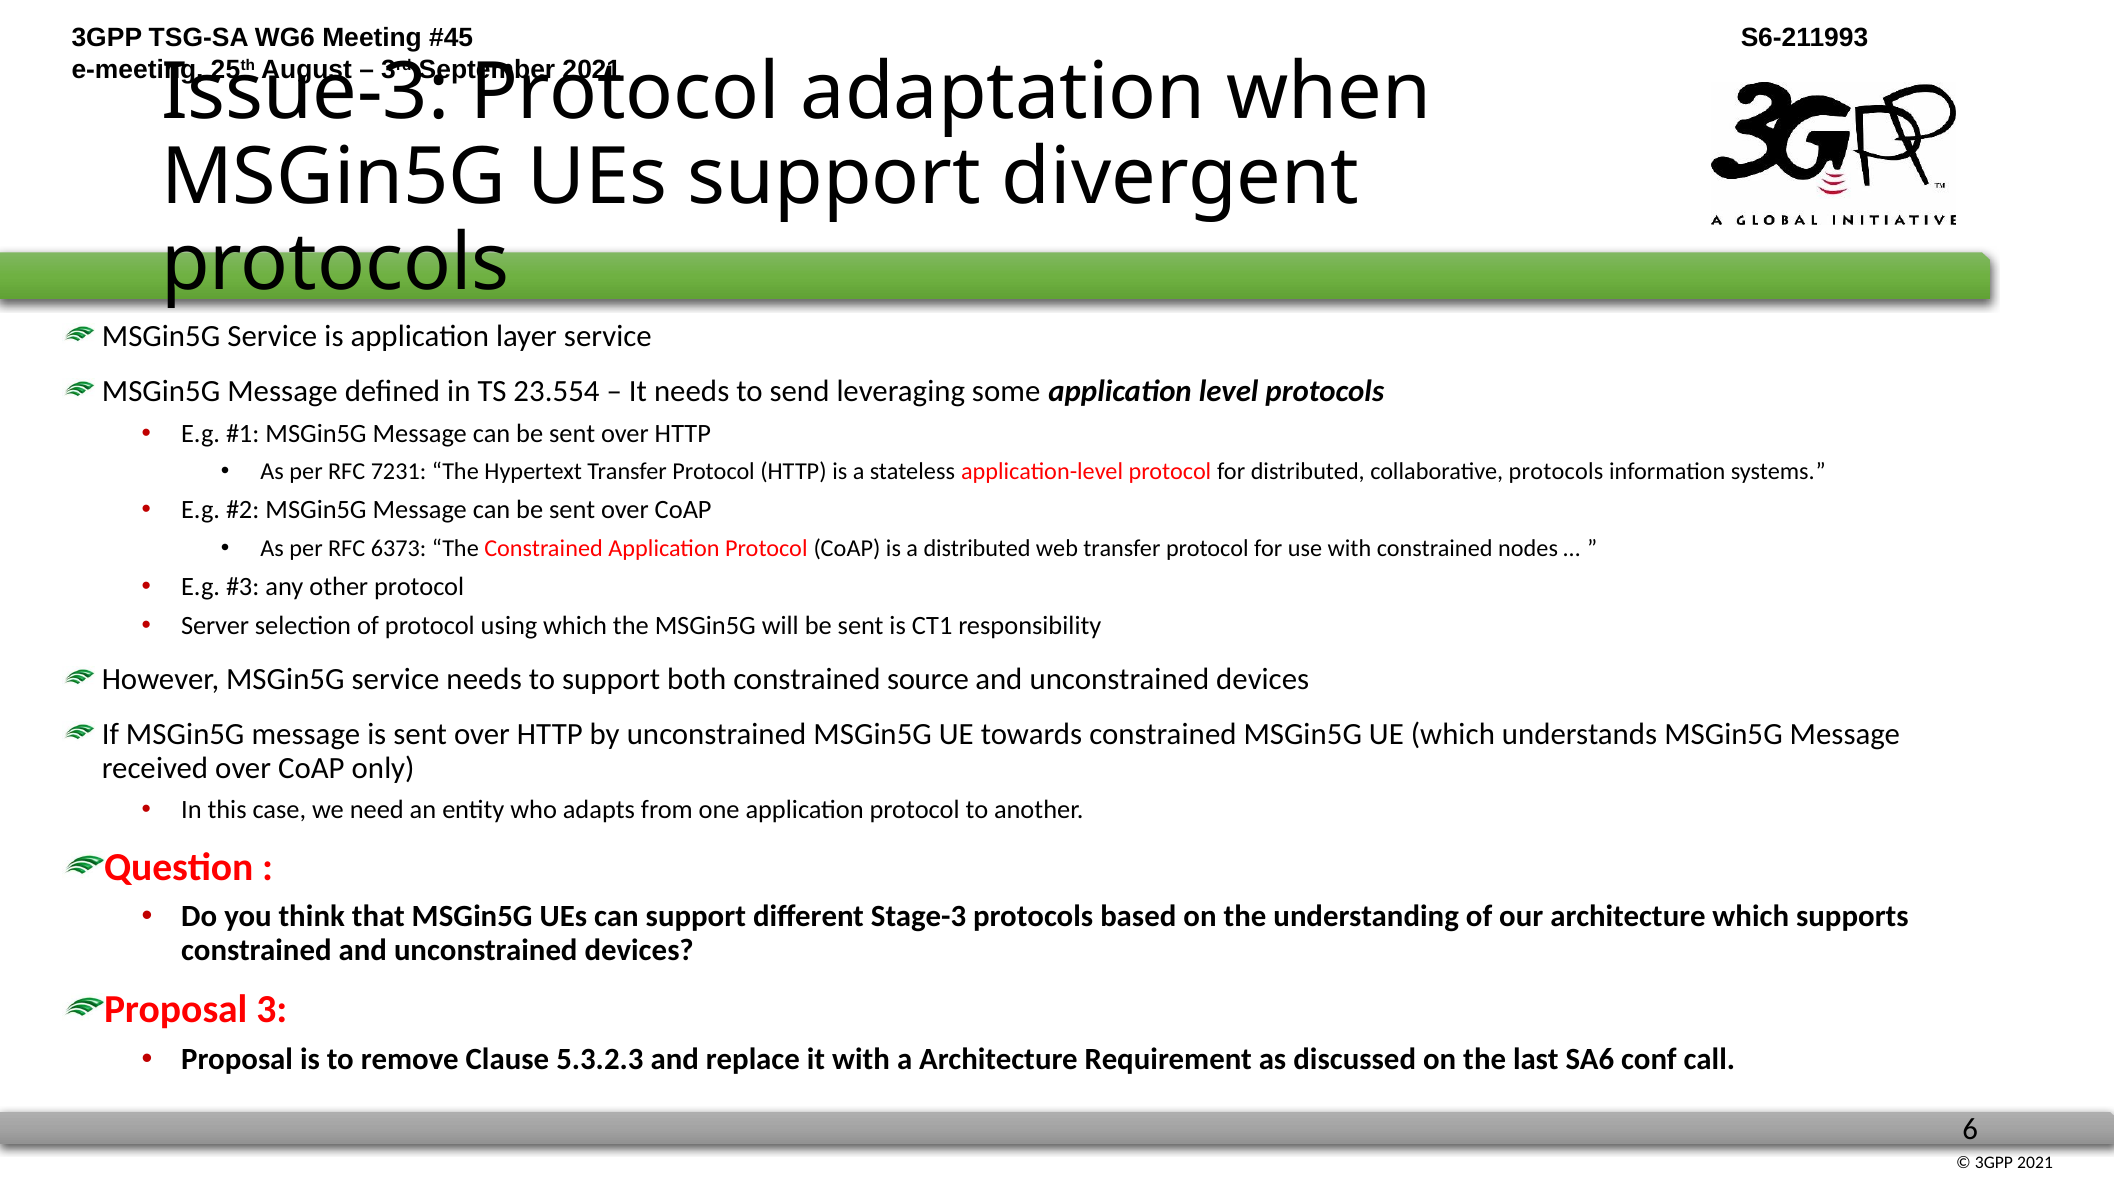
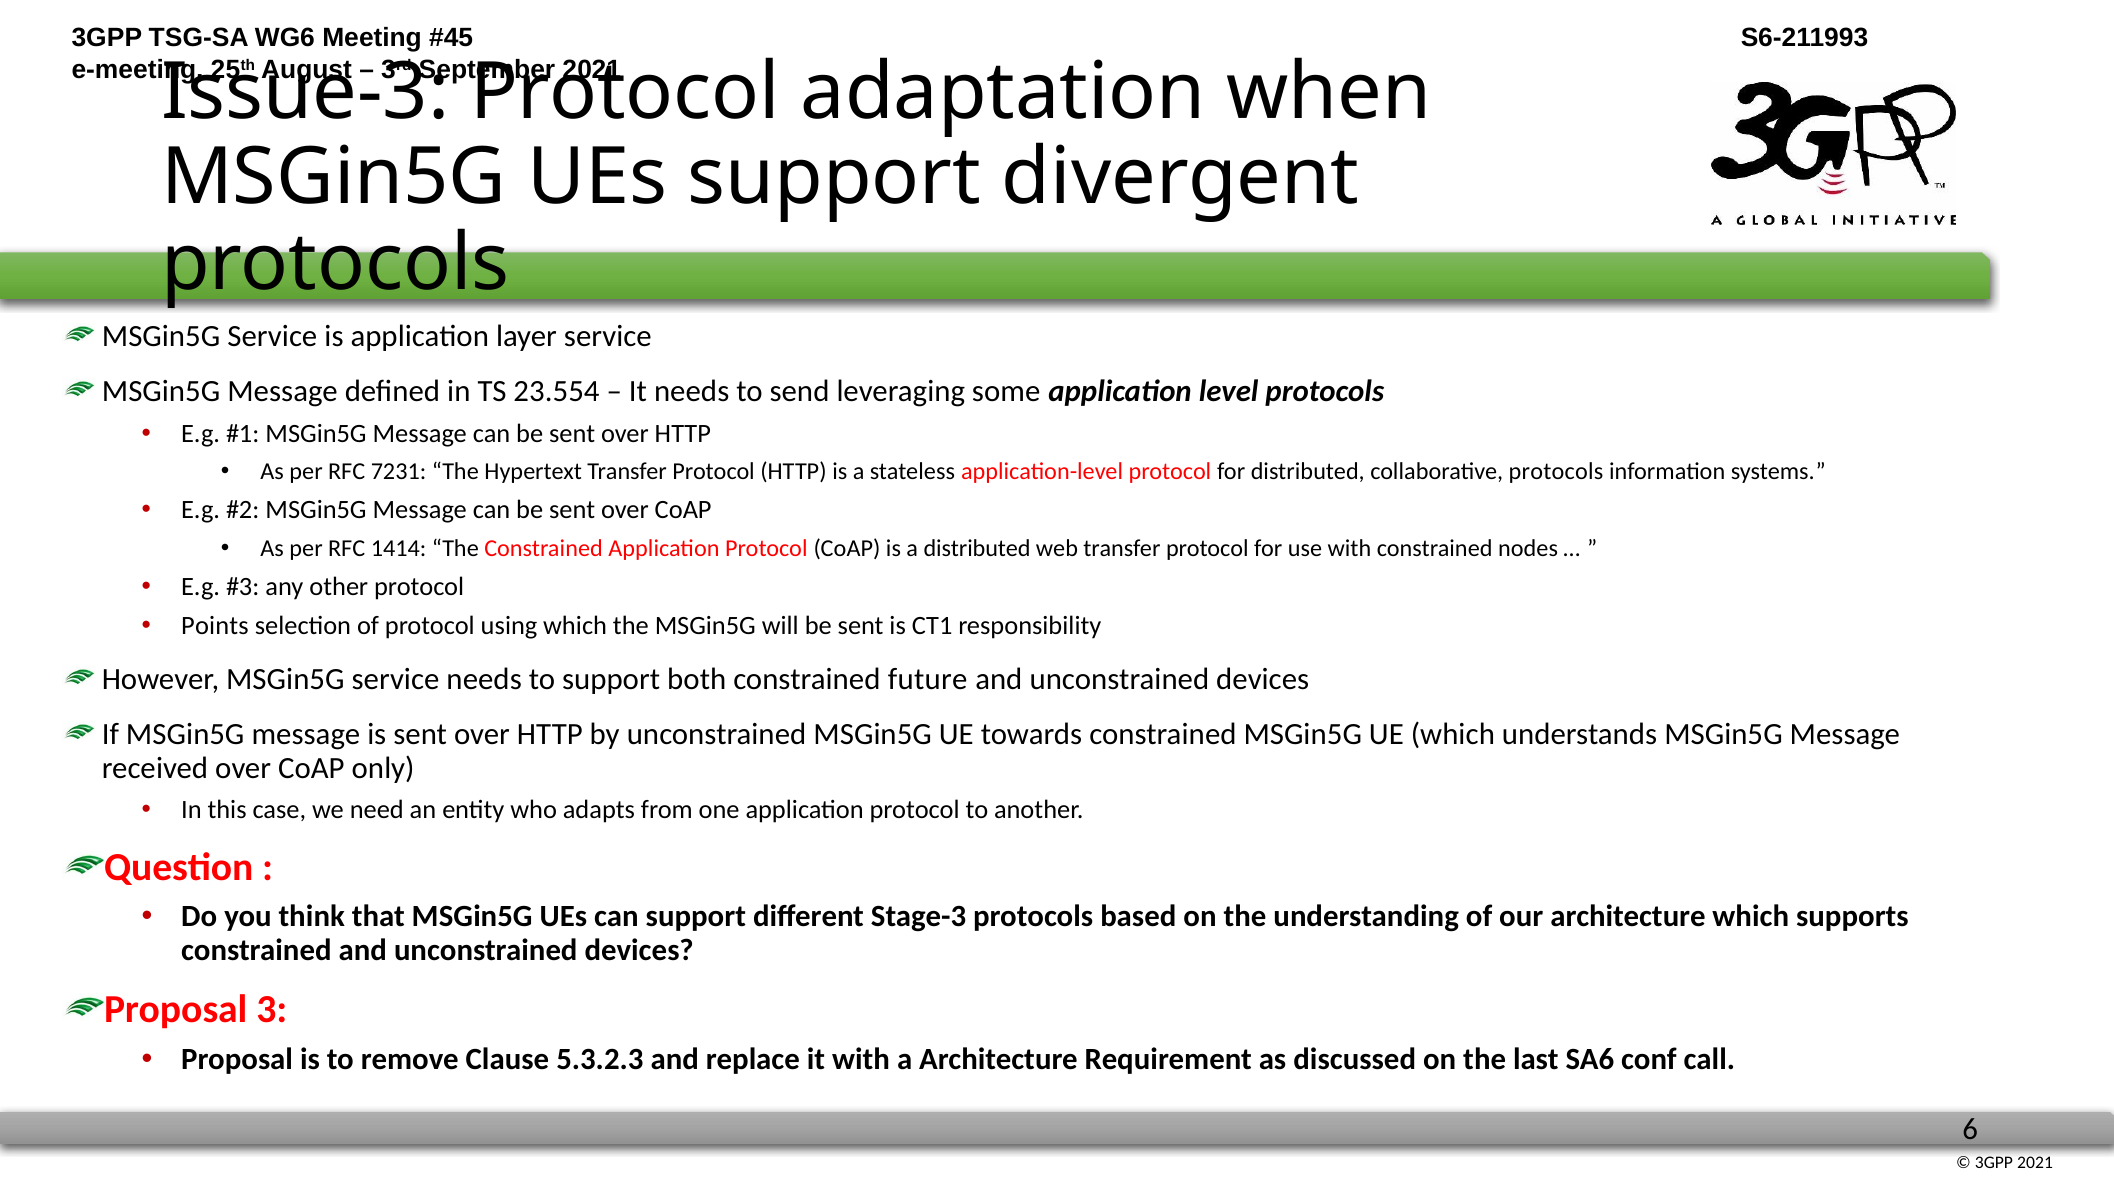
6373: 6373 -> 1414
Server: Server -> Points
source: source -> future
